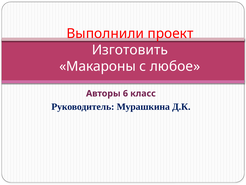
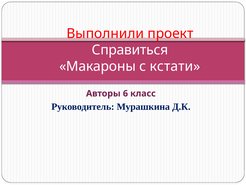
Изготовить: Изготовить -> Справиться
любое: любое -> кстати
